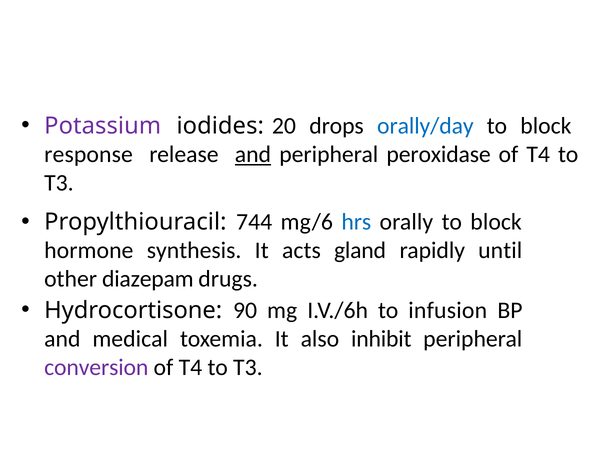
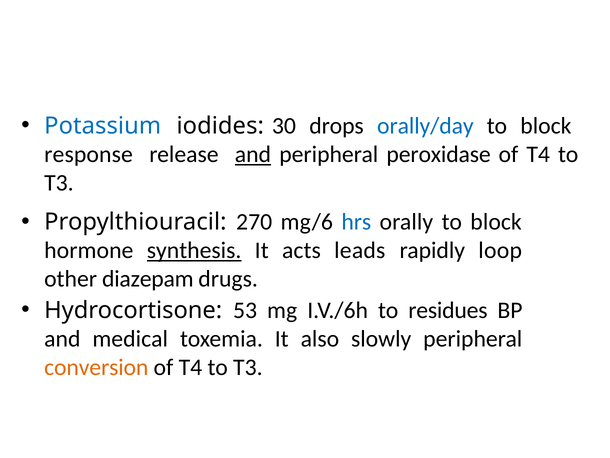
Potassium colour: purple -> blue
20: 20 -> 30
744: 744 -> 270
synthesis underline: none -> present
gland: gland -> leads
until: until -> loop
90: 90 -> 53
infusion: infusion -> residues
inhibit: inhibit -> slowly
conversion colour: purple -> orange
